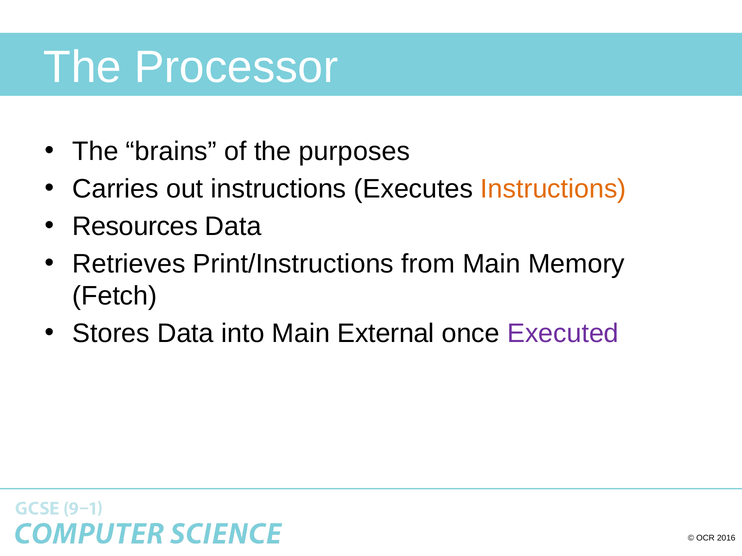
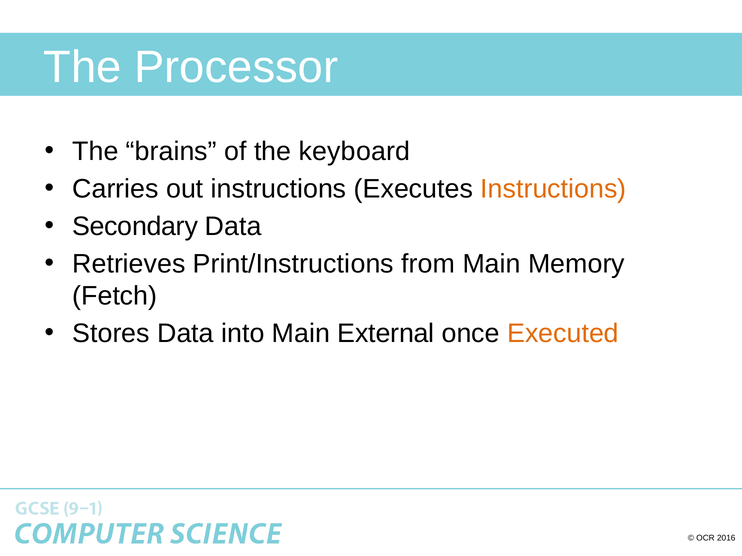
purposes: purposes -> keyboard
Resources: Resources -> Secondary
Executed colour: purple -> orange
